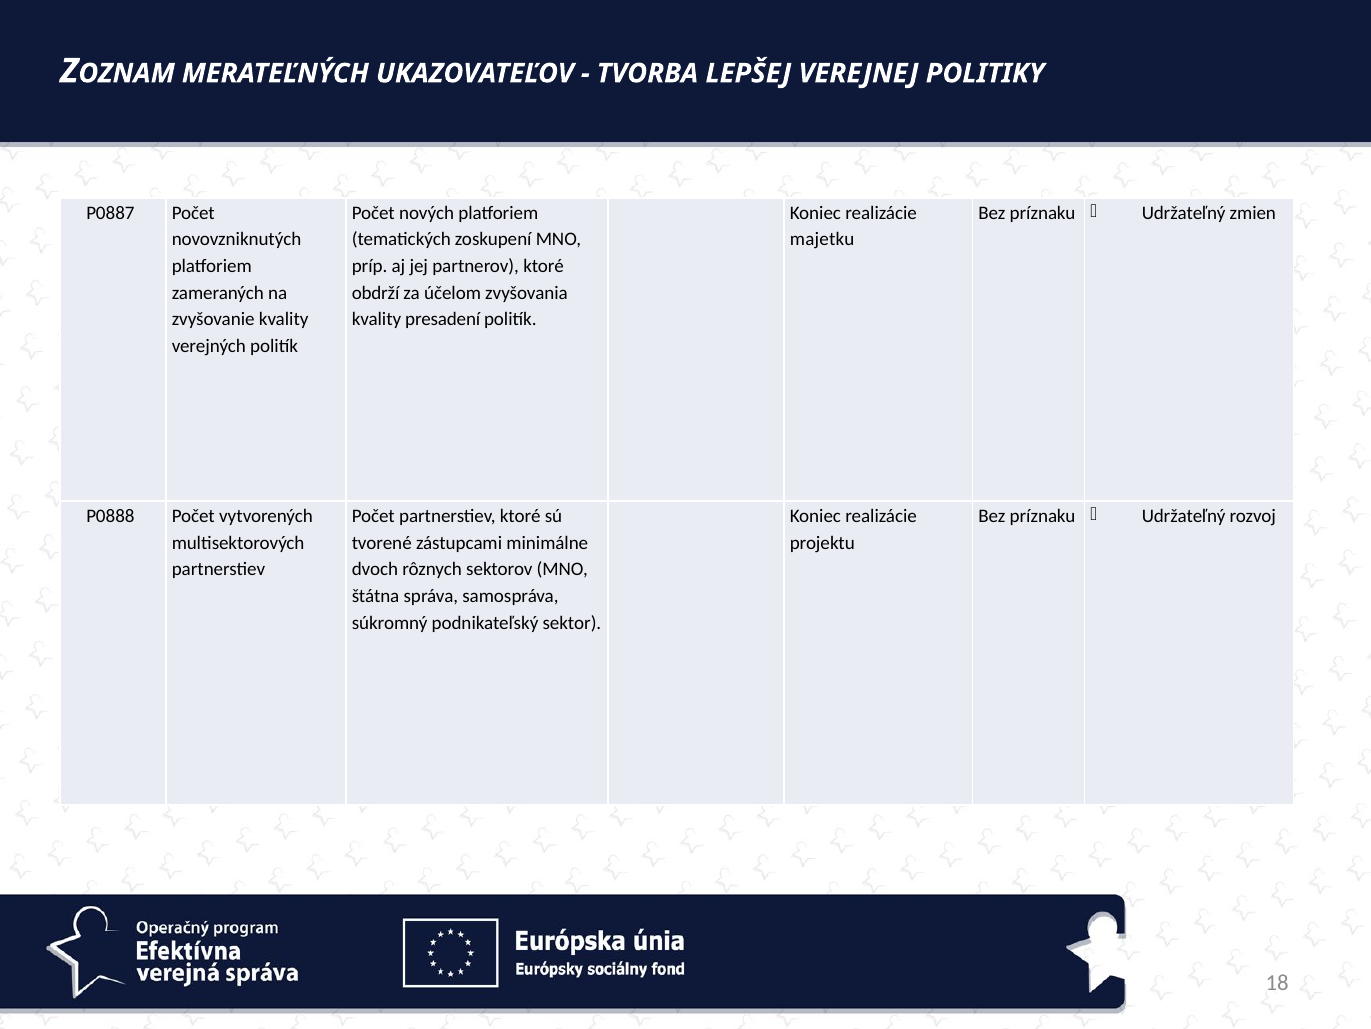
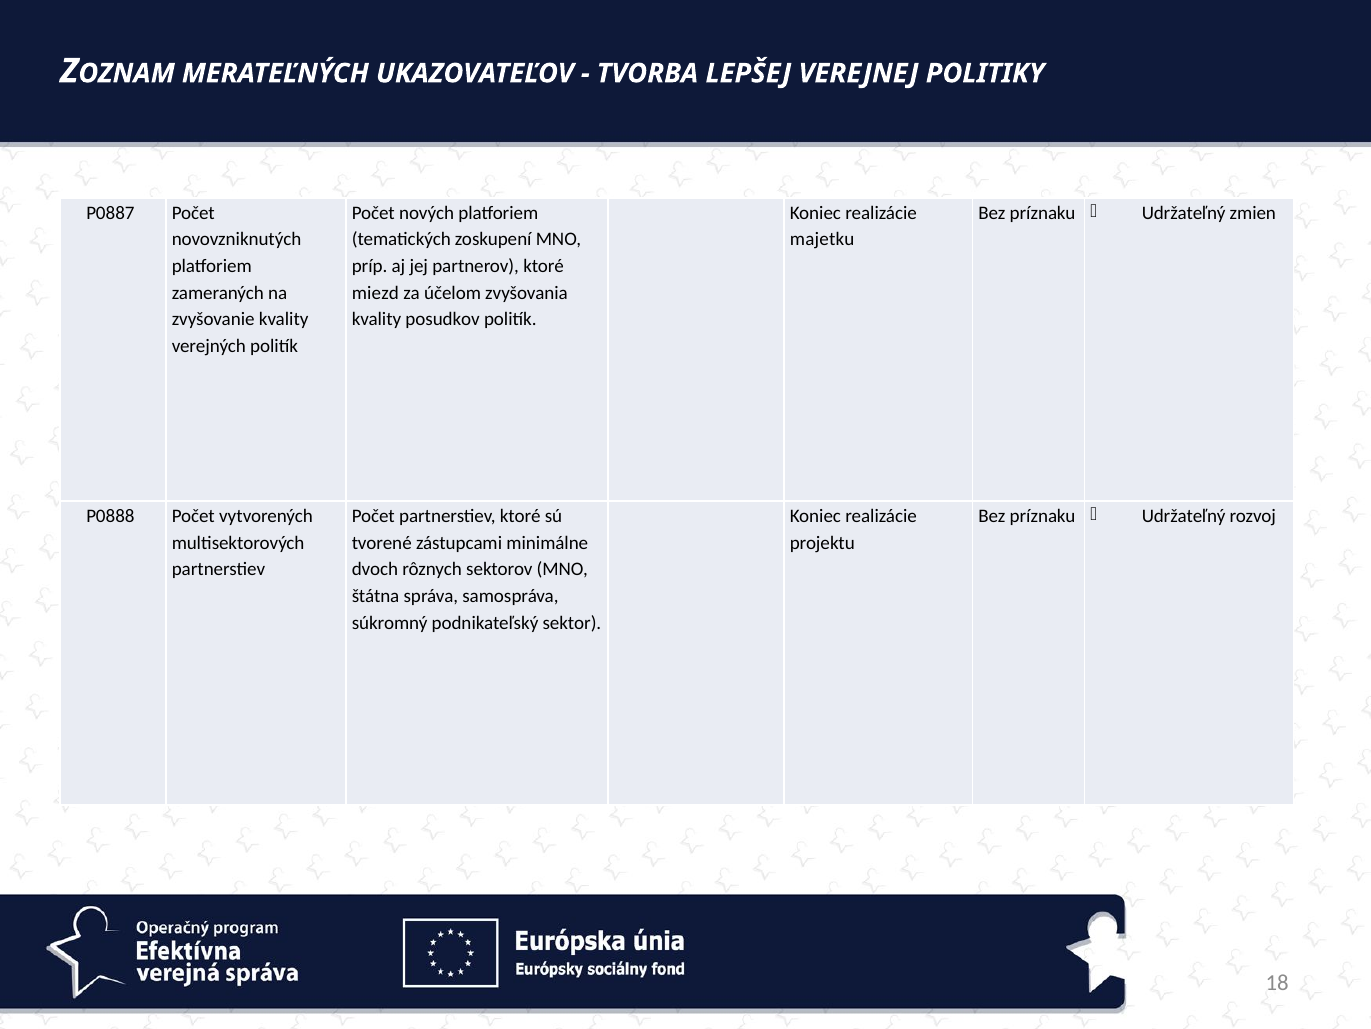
obdrží: obdrží -> miezd
presadení: presadení -> posudkov
